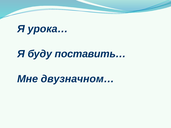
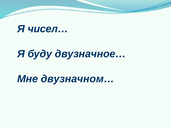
урока…: урока… -> чисел…
поставить…: поставить… -> двузначное…
